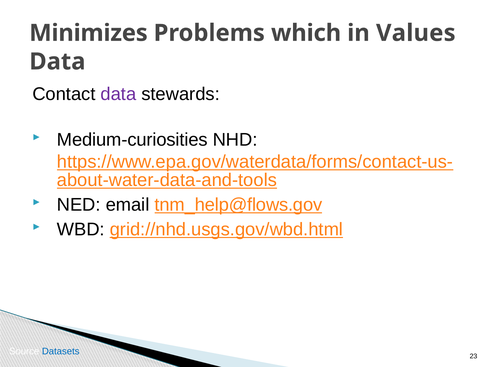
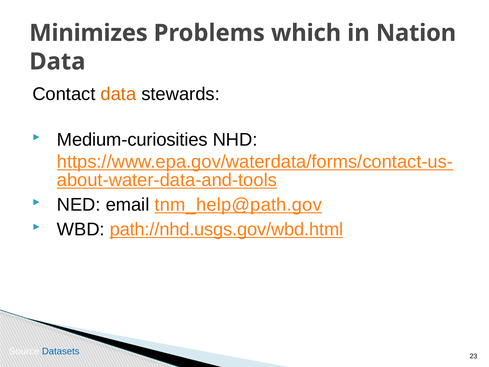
Values: Values -> Nation
data at (118, 94) colour: purple -> orange
tnm_help@flows.gov: tnm_help@flows.gov -> tnm_help@path.gov
grid://nhd.usgs.gov/wbd.html: grid://nhd.usgs.gov/wbd.html -> path://nhd.usgs.gov/wbd.html
